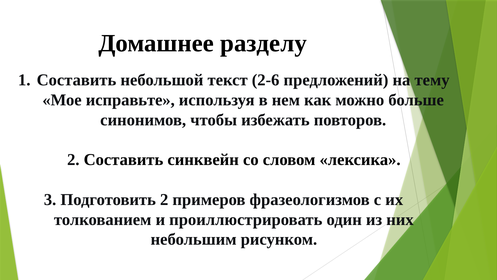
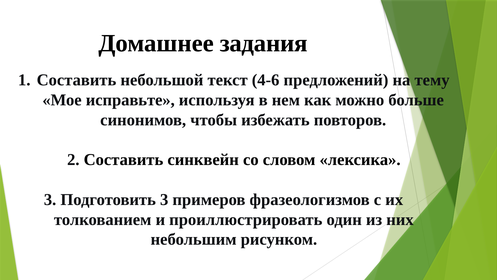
разделу: разделу -> задания
2-6: 2-6 -> 4-6
Подготовить 2: 2 -> 3
